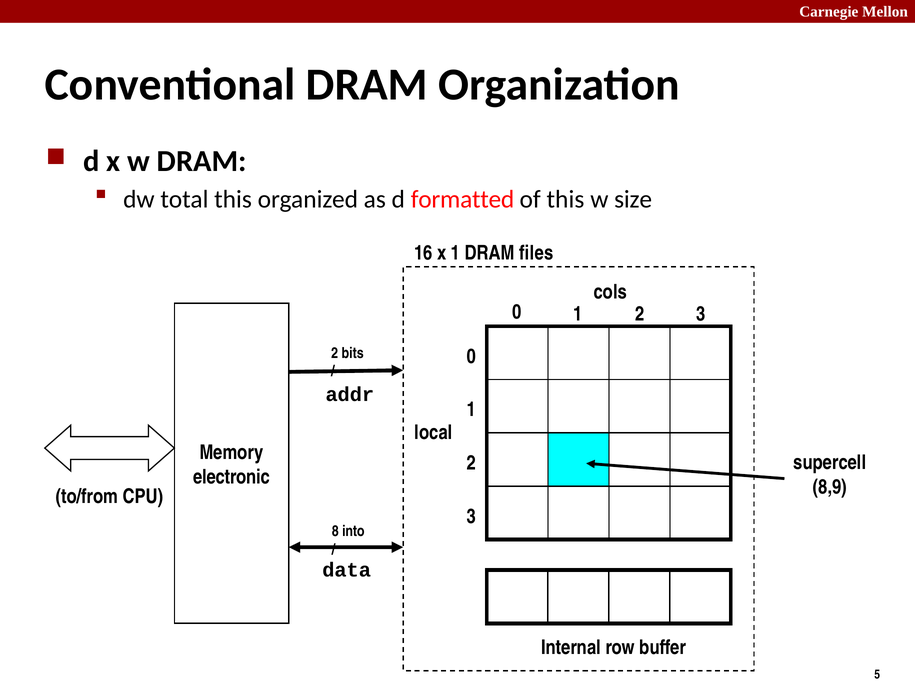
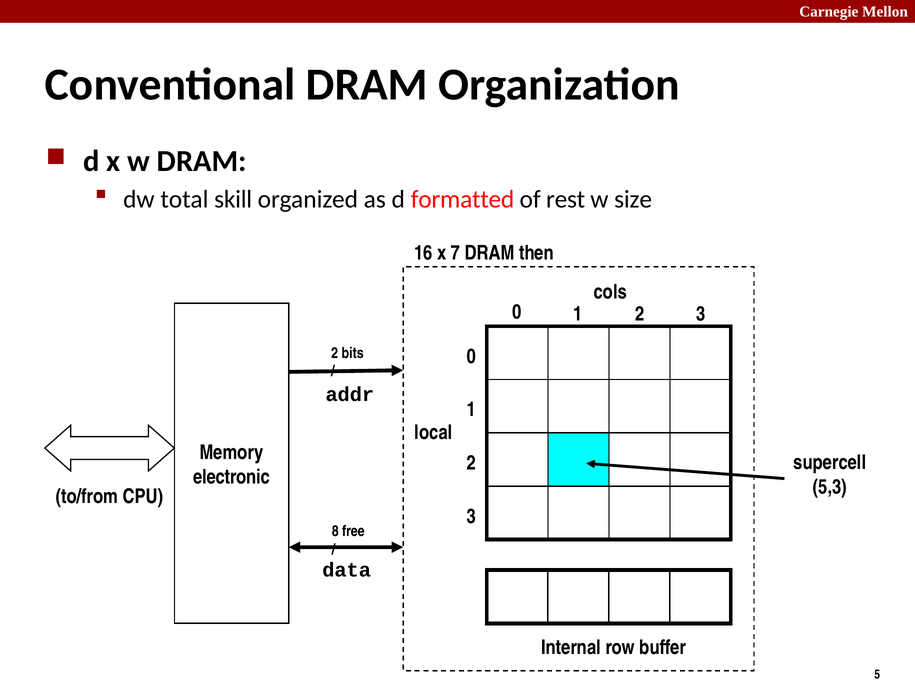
total this: this -> skill
of this: this -> rest
x 1: 1 -> 7
files: files -> then
8,9: 8,9 -> 5,3
into: into -> free
